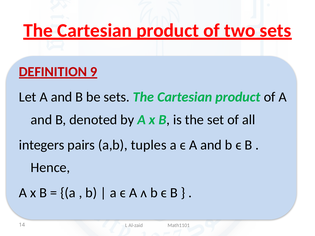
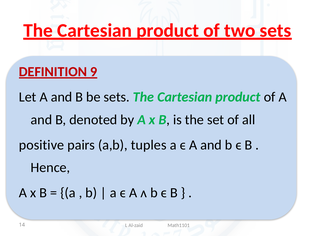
integers: integers -> positive
